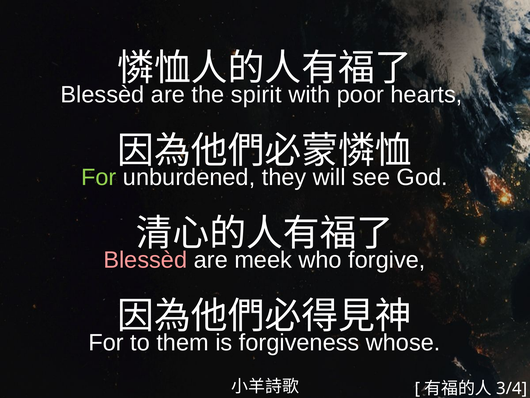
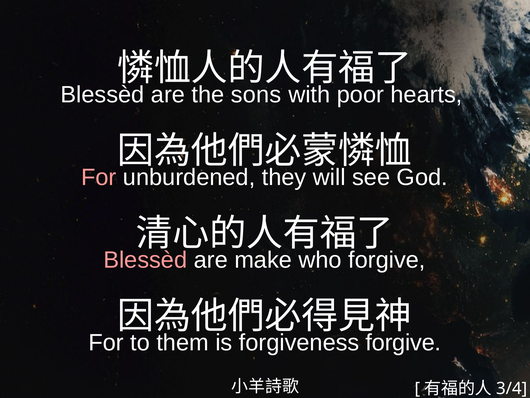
spirit: spirit -> sons
For at (99, 177) colour: light green -> pink
meek: meek -> make
forgiveness whose: whose -> forgive
